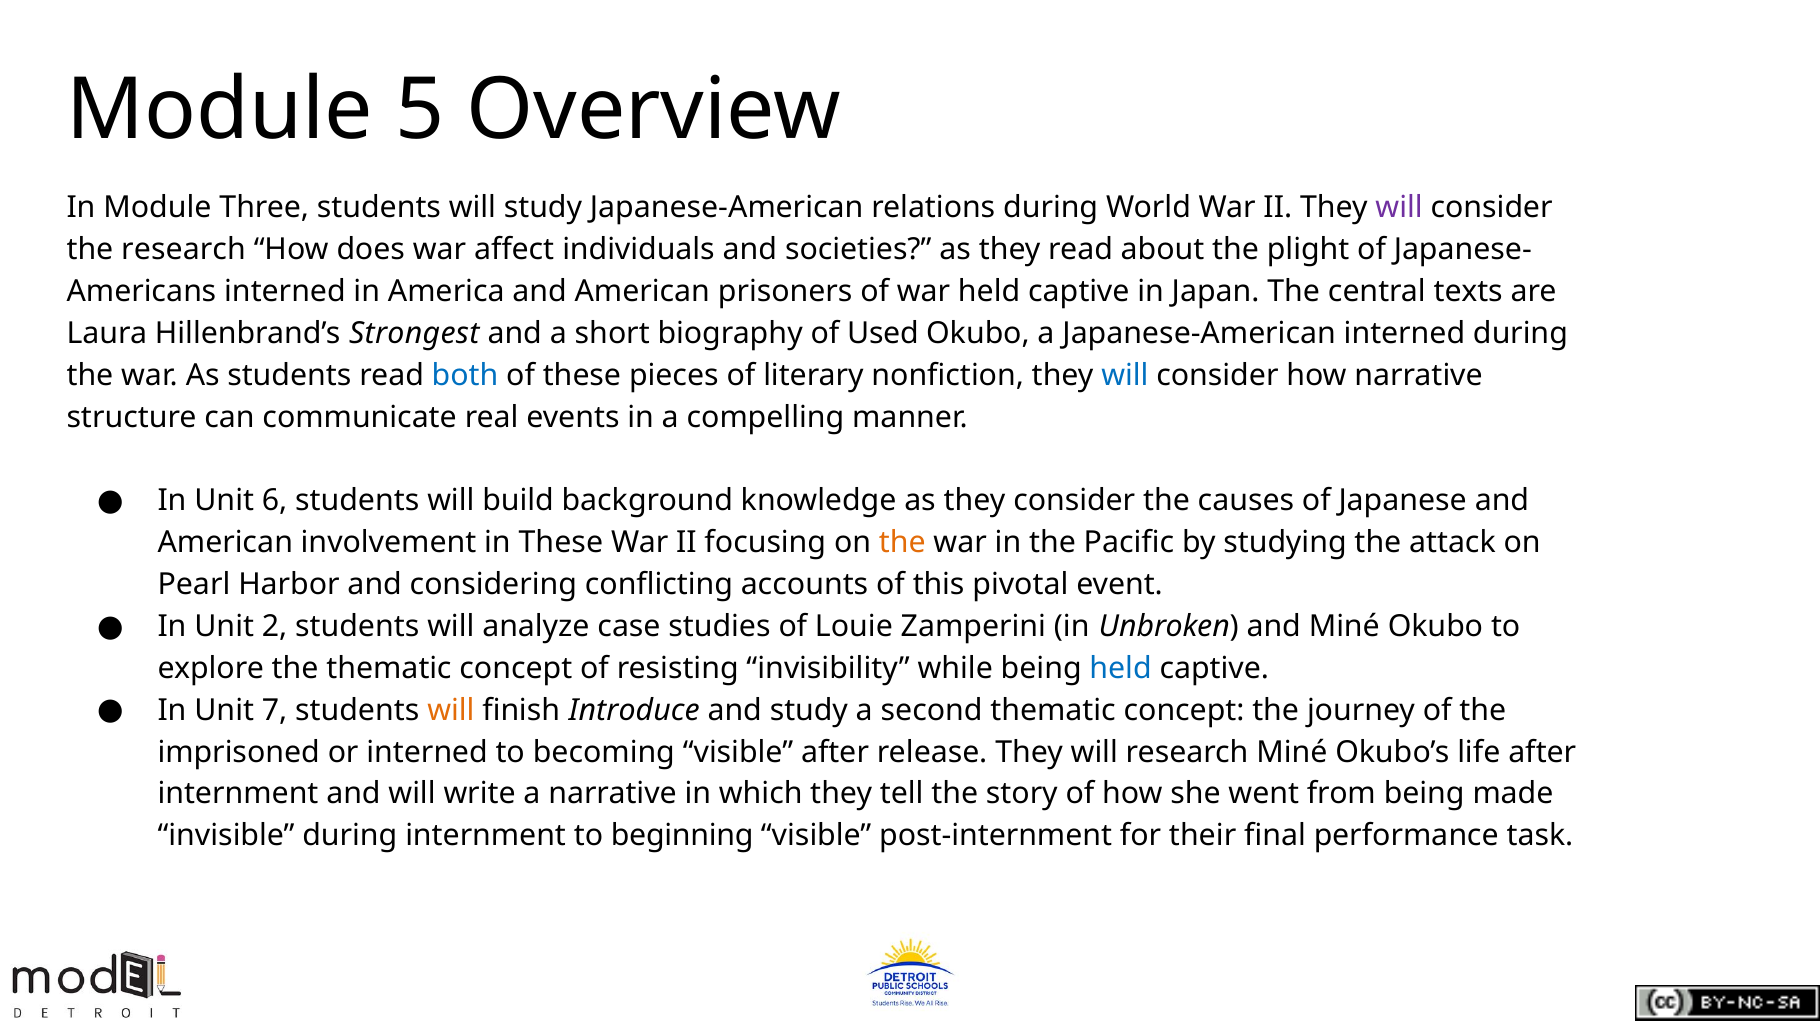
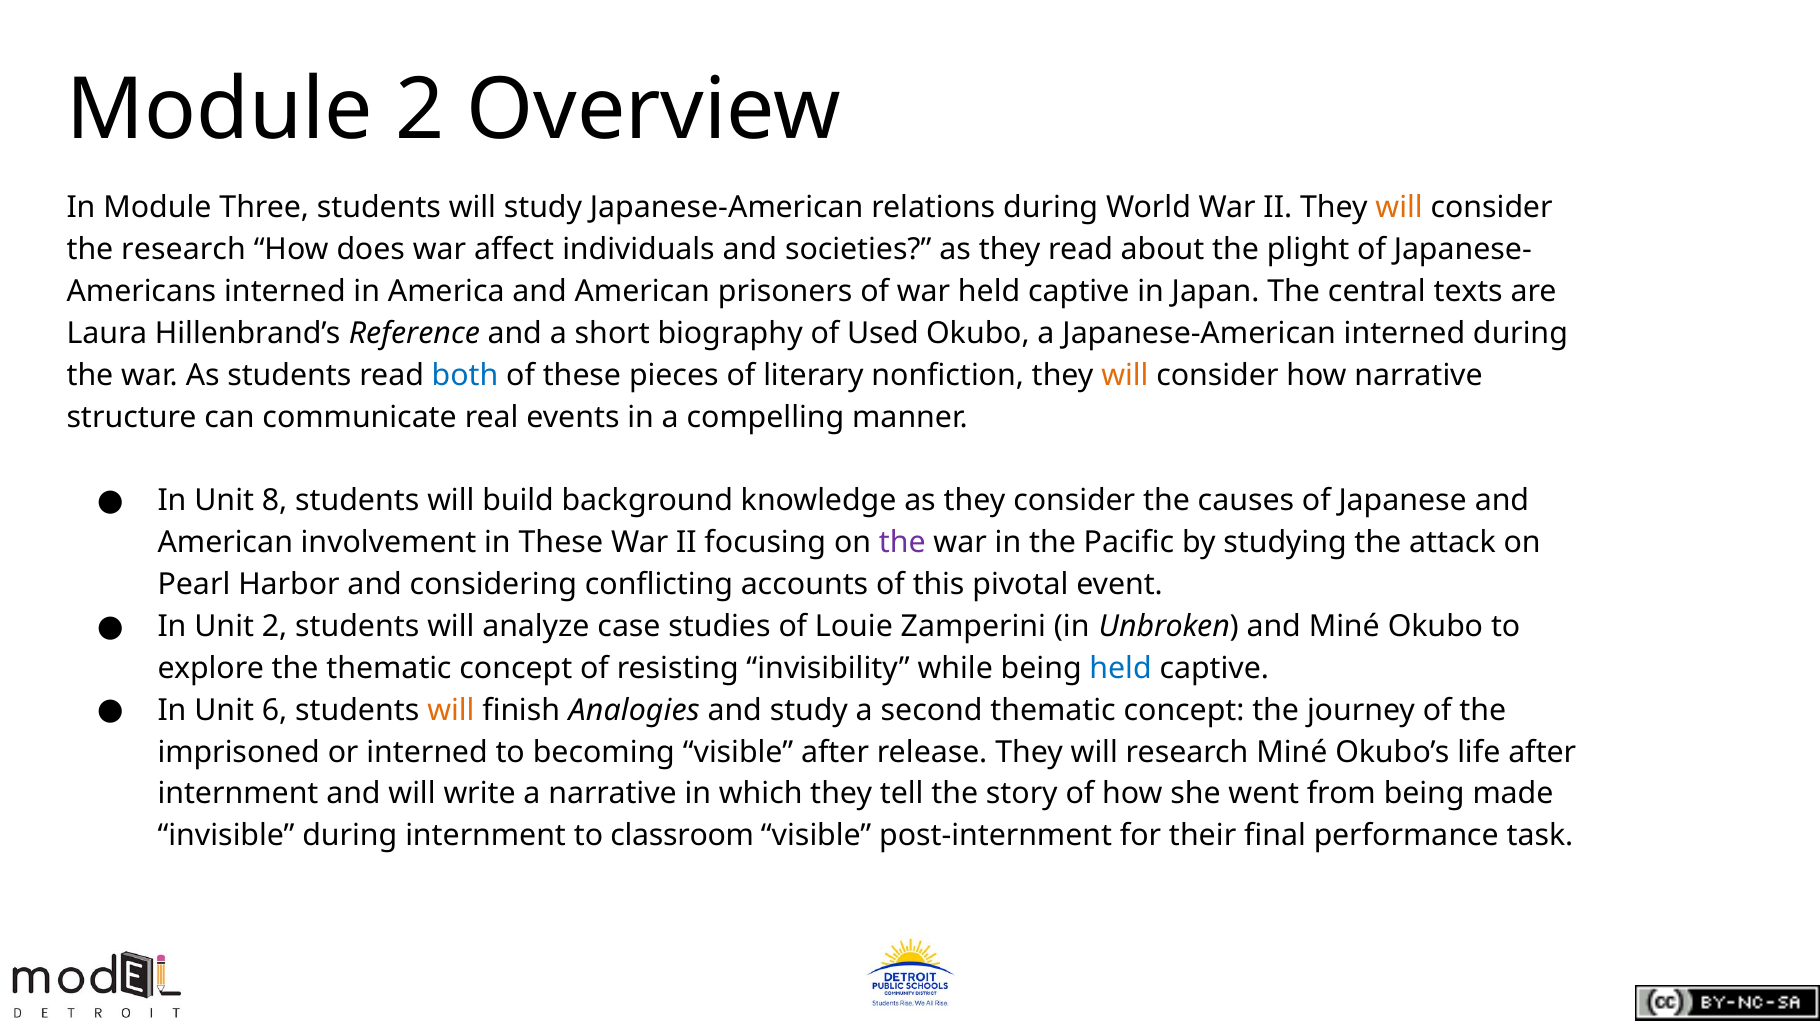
Module 5: 5 -> 2
will at (1399, 208) colour: purple -> orange
Strongest: Strongest -> Reference
will at (1125, 375) colour: blue -> orange
6: 6 -> 8
the at (902, 543) colour: orange -> purple
7: 7 -> 6
Introduce: Introduce -> Analogies
beginning: beginning -> classroom
